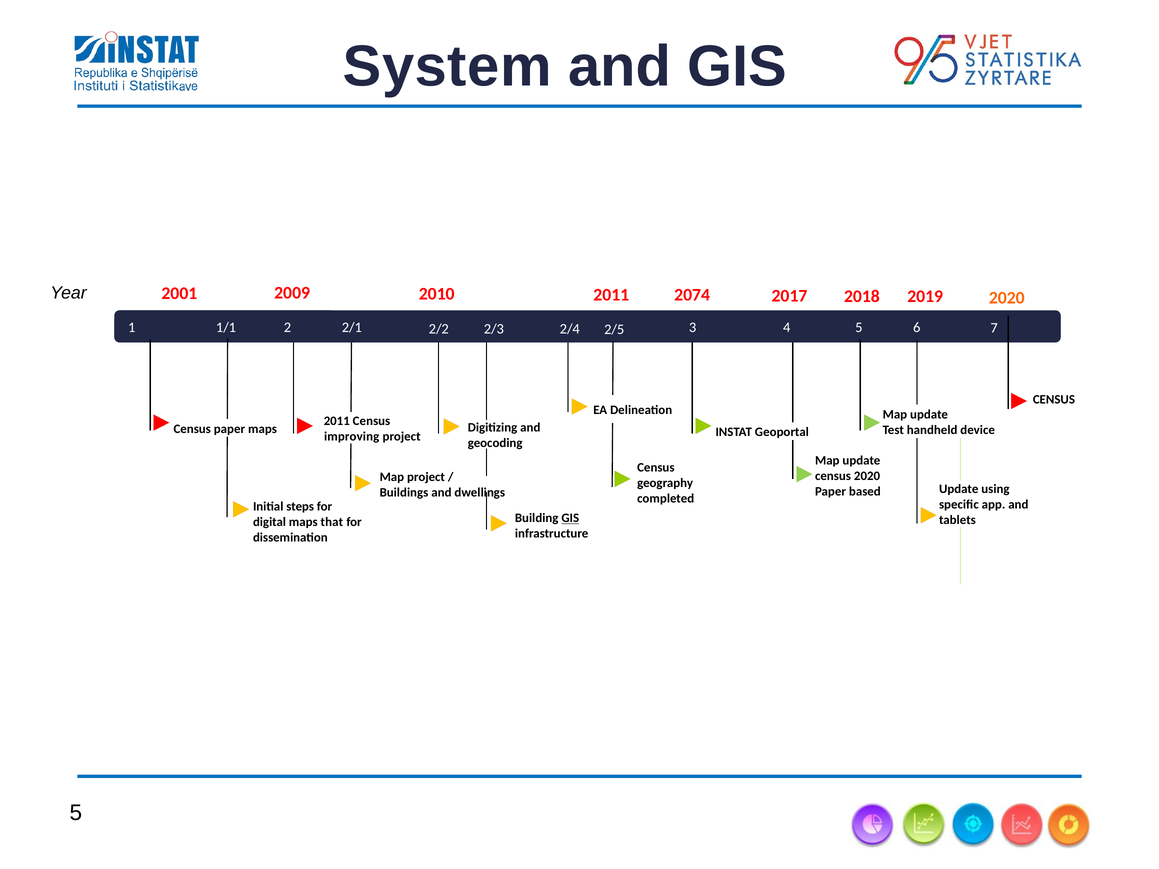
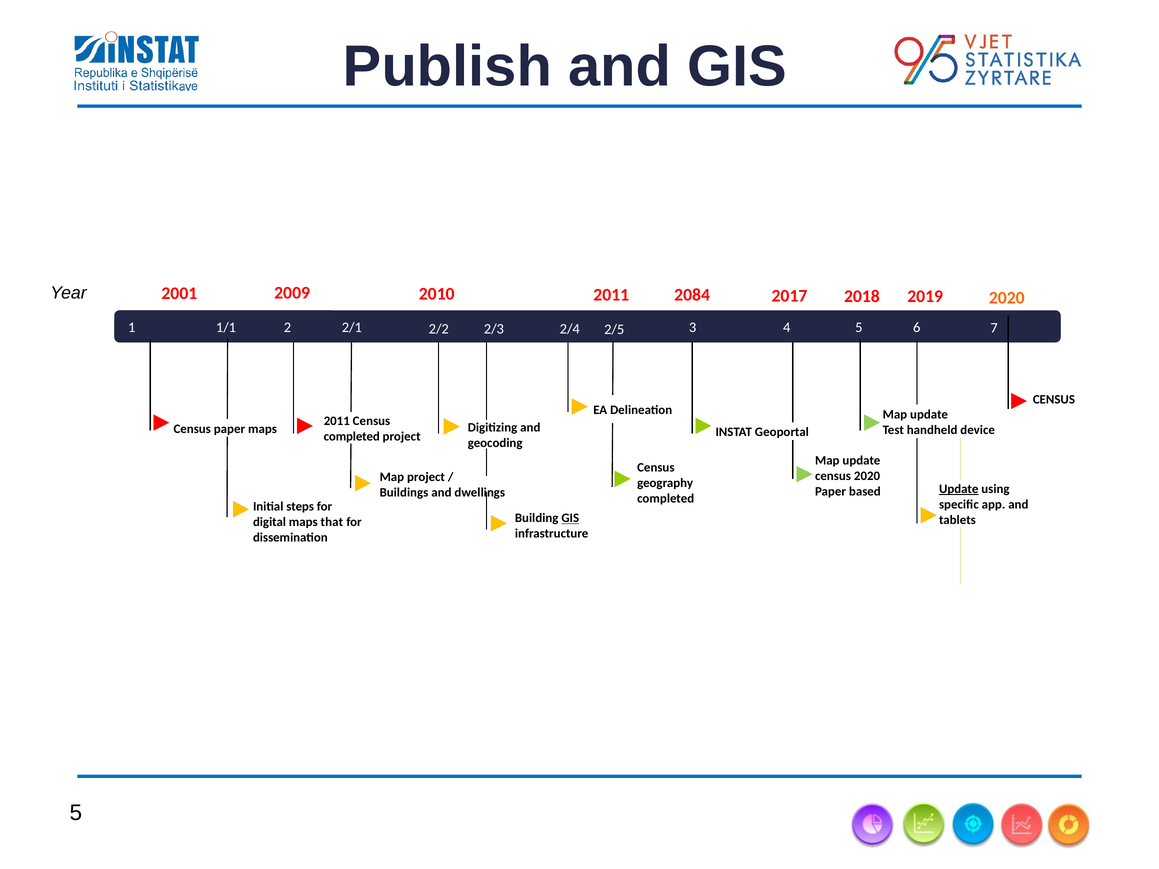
System: System -> Publish
2074: 2074 -> 2084
improving at (352, 437): improving -> completed
Update at (959, 489) underline: none -> present
